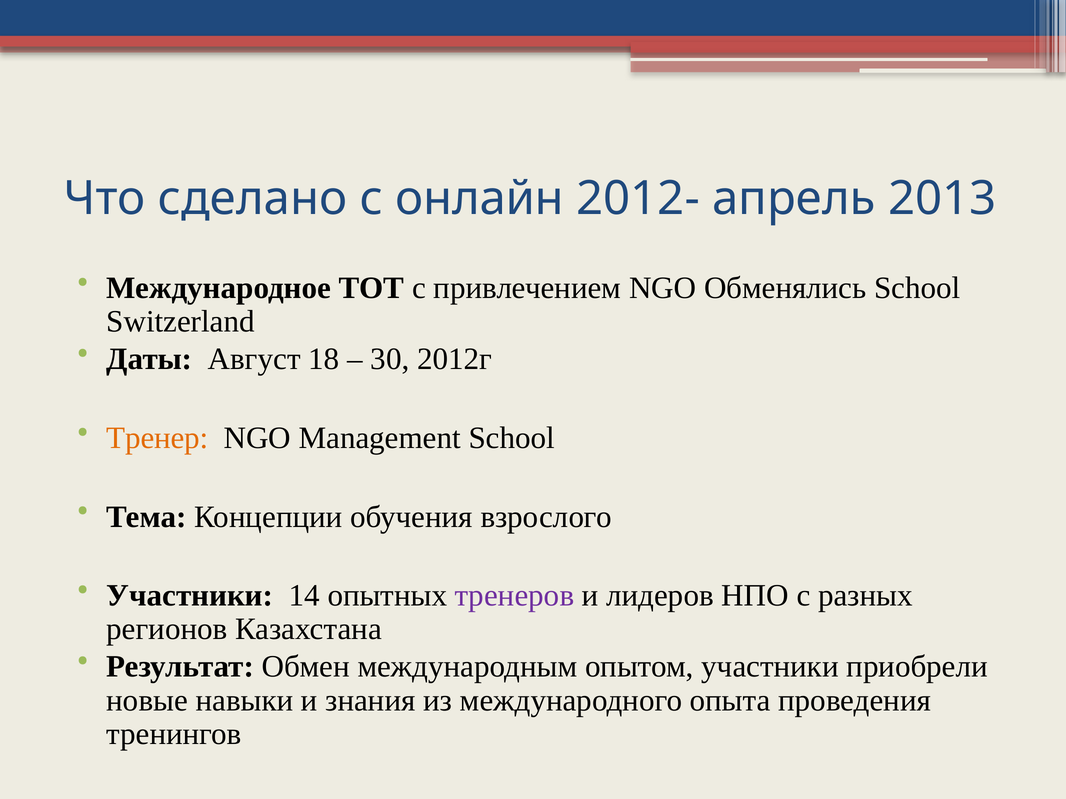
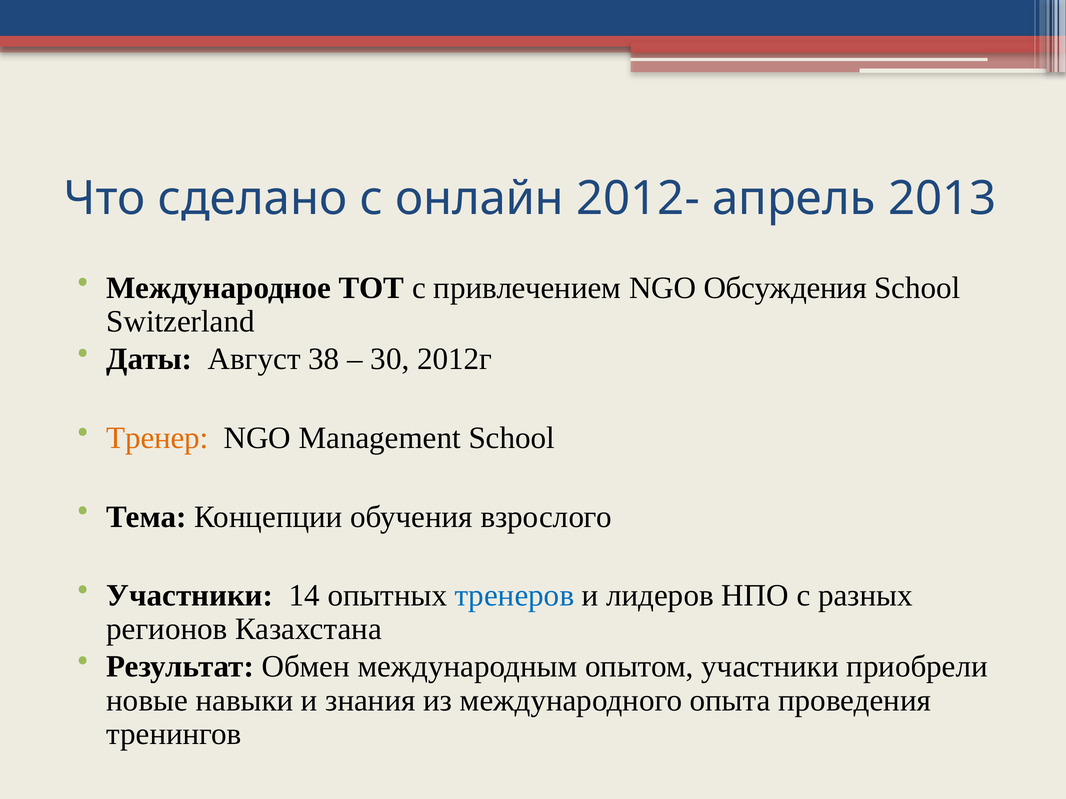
Обменялись: Обменялись -> Обсуждения
18: 18 -> 38
тренеров colour: purple -> blue
